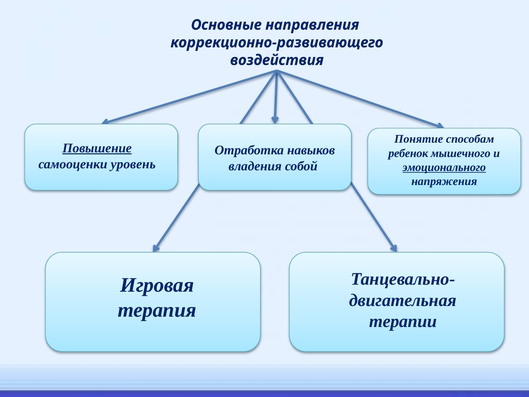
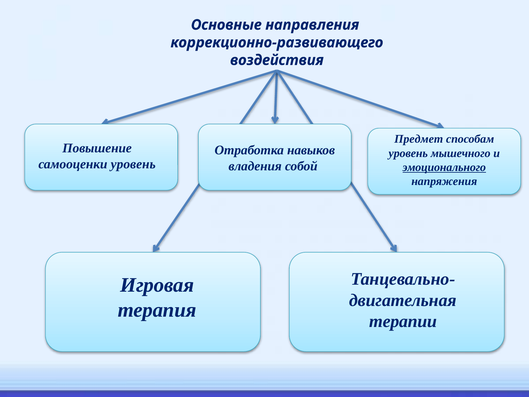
Понятие: Понятие -> Предмет
Повышение underline: present -> none
ребенок at (408, 153): ребенок -> уровень
